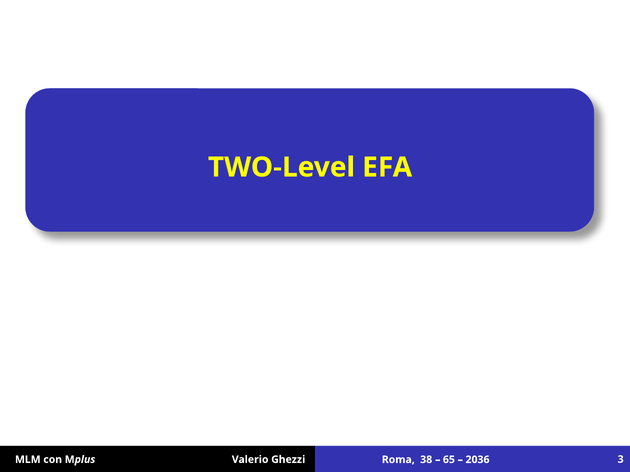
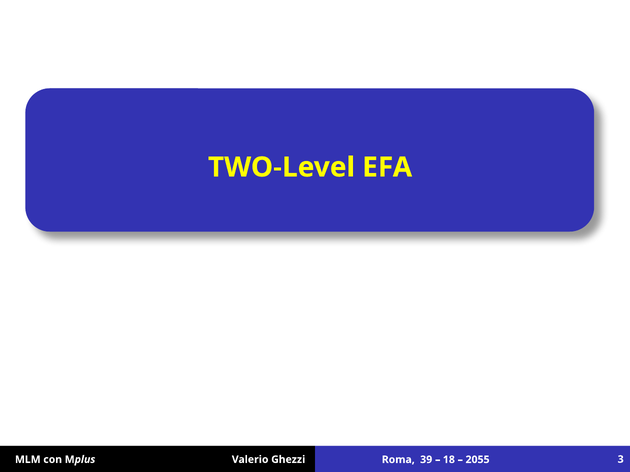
38: 38 -> 39
65: 65 -> 18
2036: 2036 -> 2055
